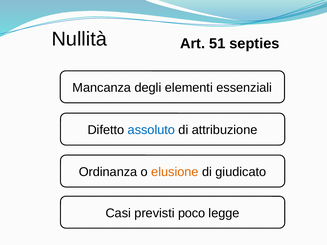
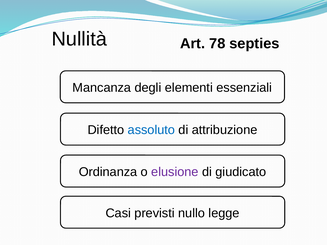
51: 51 -> 78
elusione colour: orange -> purple
poco: poco -> nullo
